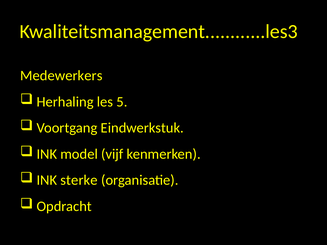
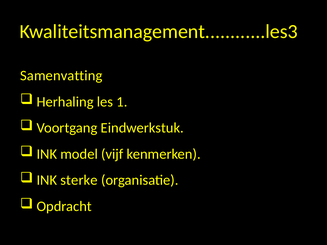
Medewerkers: Medewerkers -> Samenvatting
5: 5 -> 1
